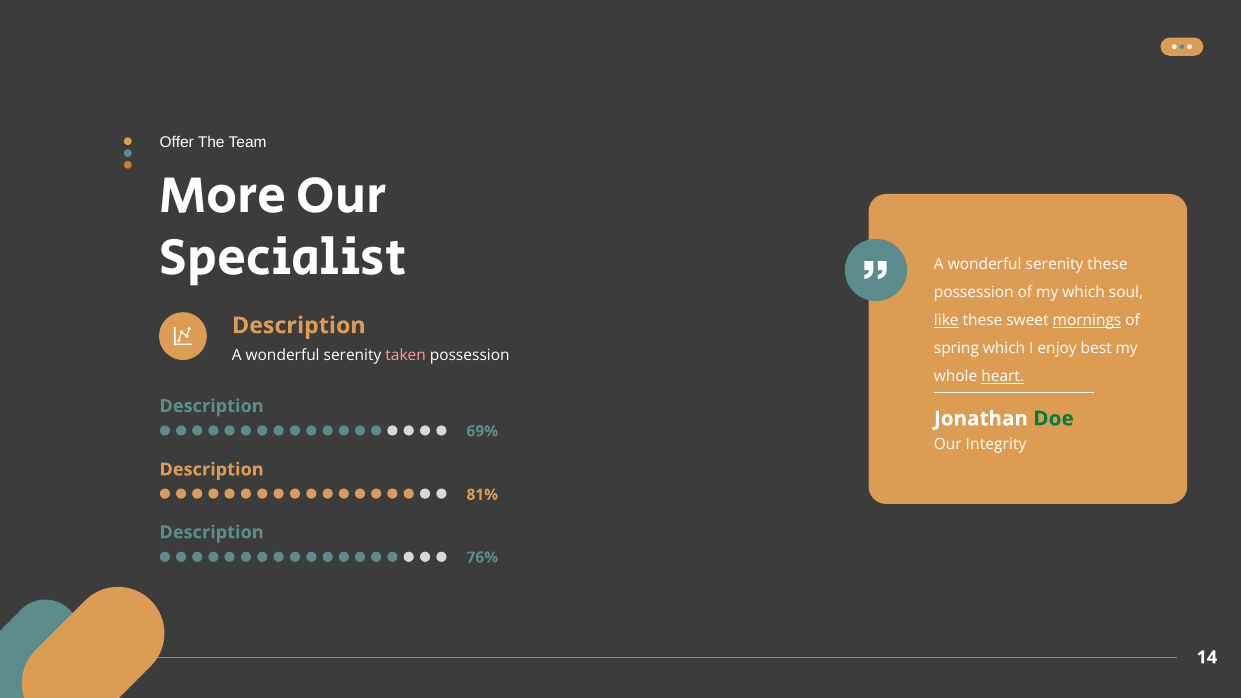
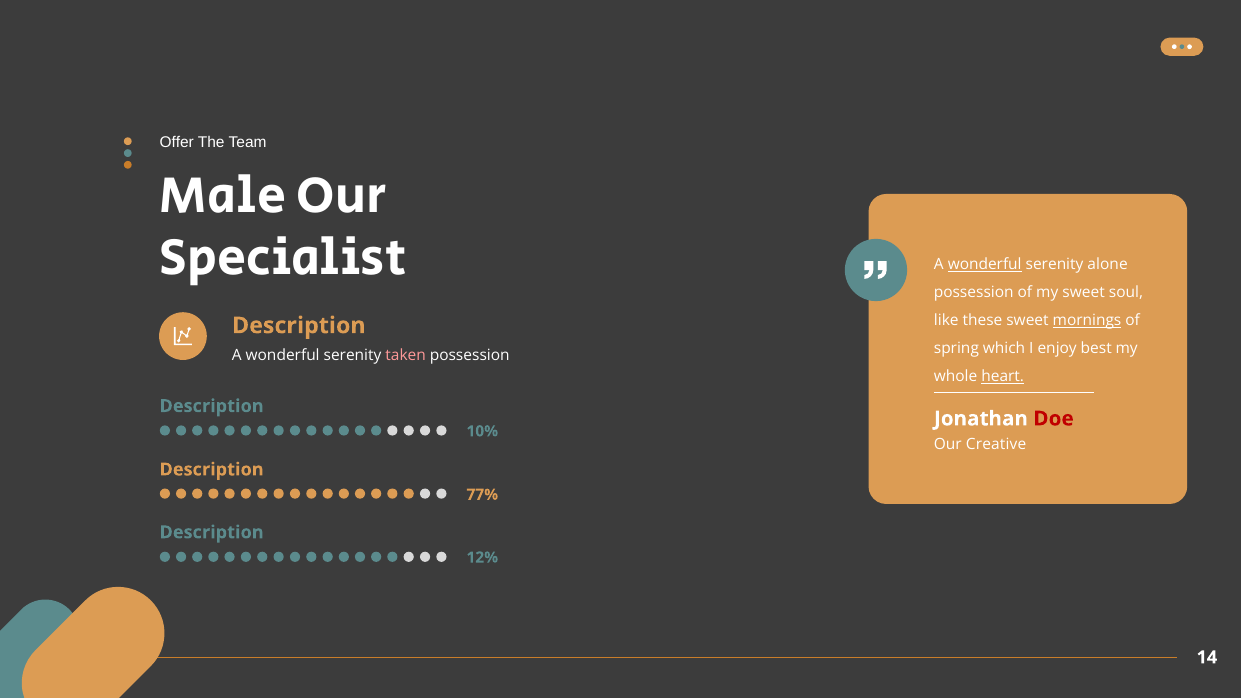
More: More -> Male
wonderful at (985, 265) underline: none -> present
serenity these: these -> alone
my which: which -> sweet
like underline: present -> none
Doe colour: green -> red
69%: 69% -> 10%
Integrity: Integrity -> Creative
81%: 81% -> 77%
76%: 76% -> 12%
